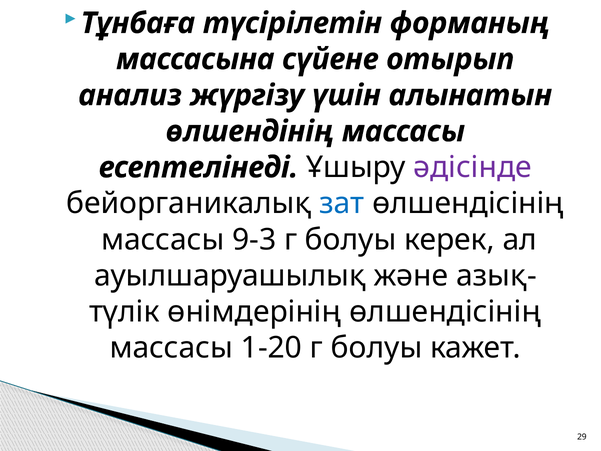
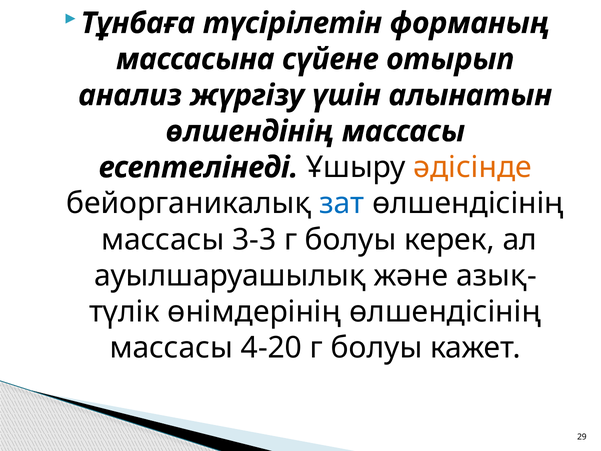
әдісінде colour: purple -> orange
9-3: 9-3 -> 3-3
1-20: 1-20 -> 4-20
